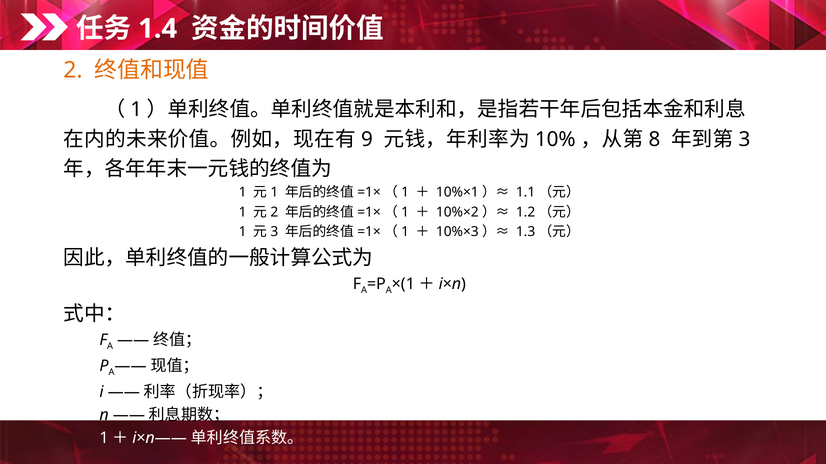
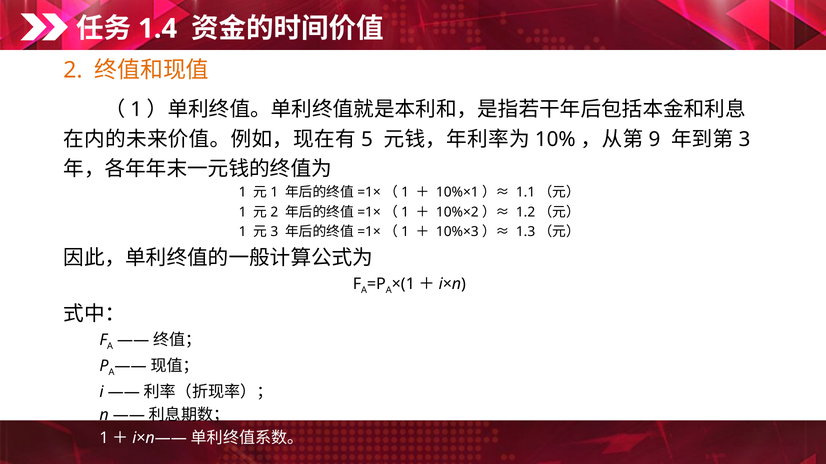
9: 9 -> 5
8: 8 -> 9
